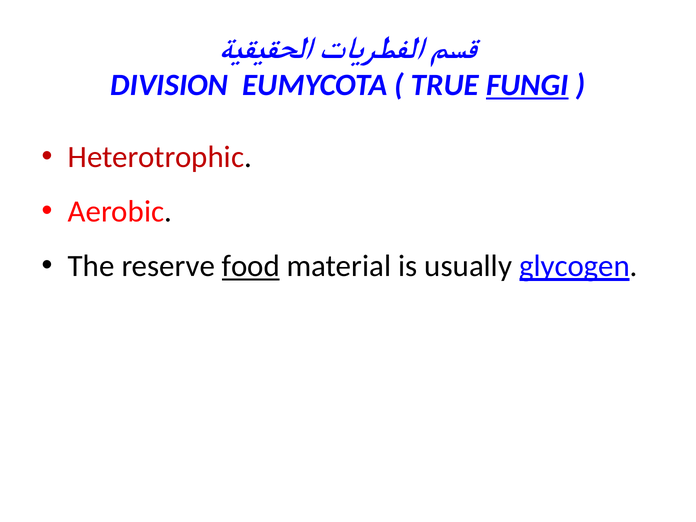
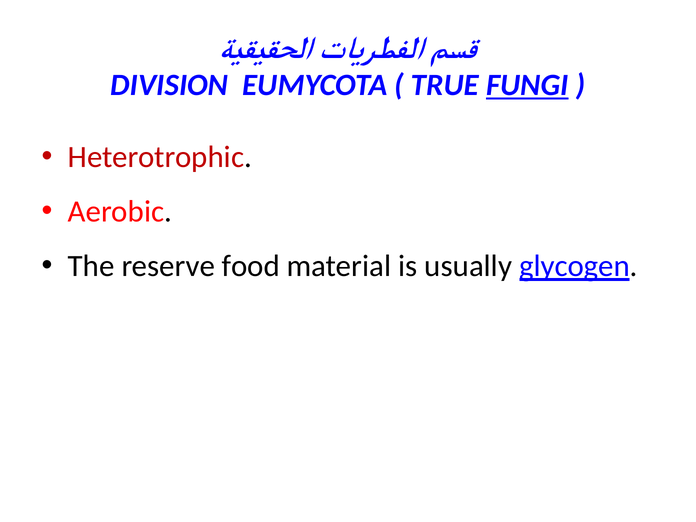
food underline: present -> none
